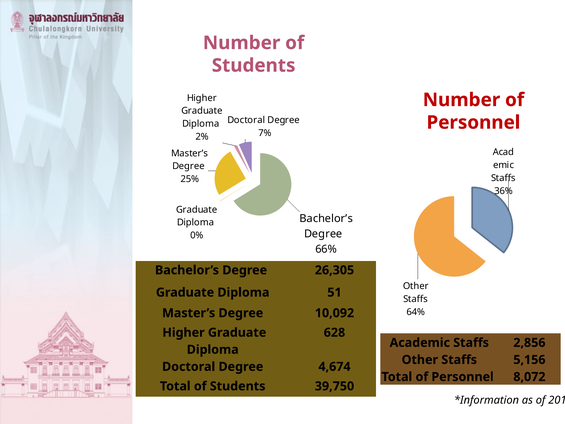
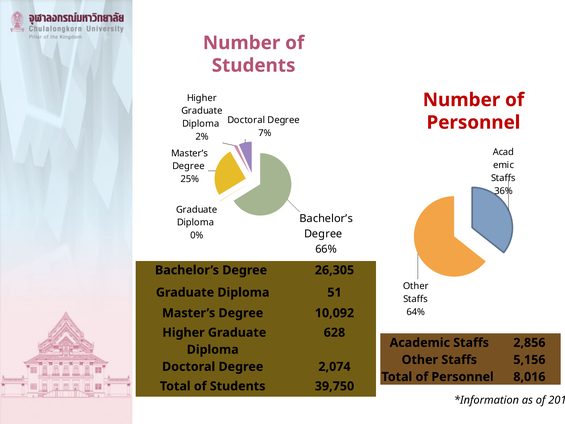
4,674: 4,674 -> 2,074
8,072: 8,072 -> 8,016
